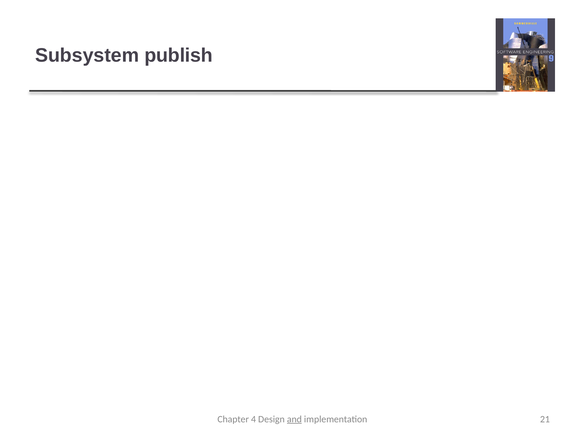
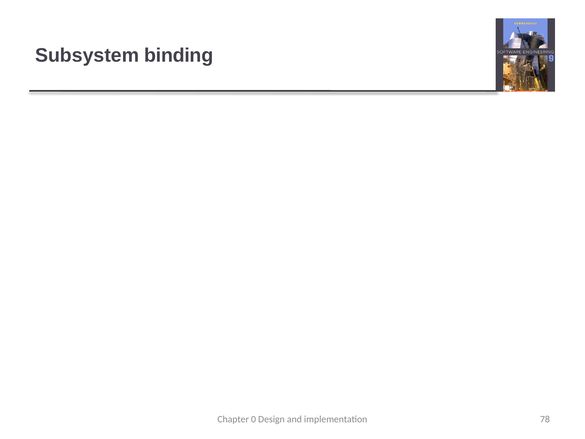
publish: publish -> binding
4: 4 -> 0
and underline: present -> none
21: 21 -> 78
